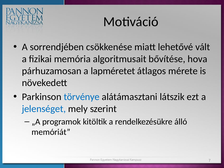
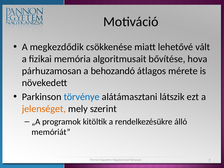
sorrendjében: sorrendjében -> megkezdődik
lapméretet: lapméretet -> behozandó
jelenséget colour: blue -> orange
